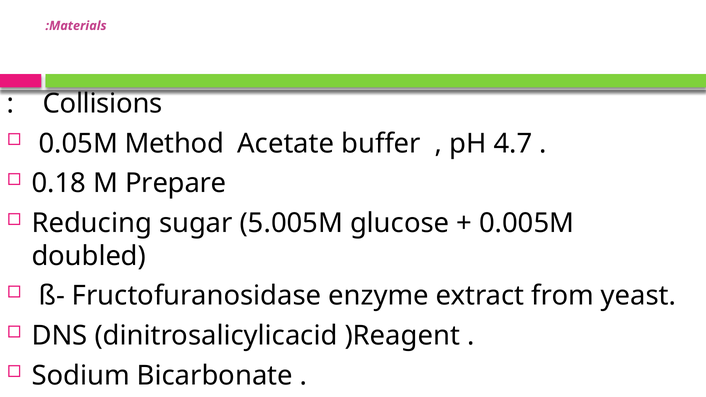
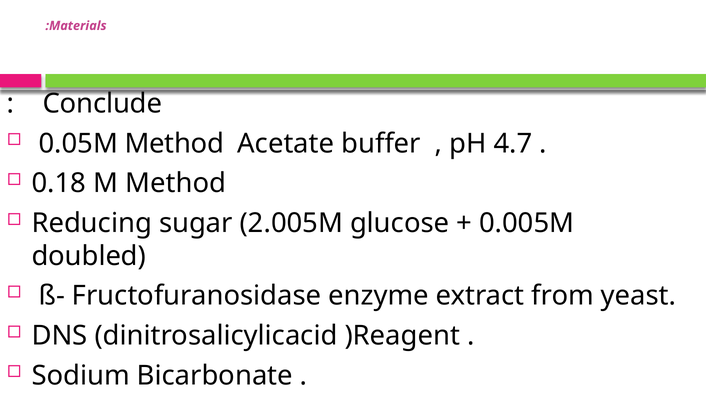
Collisions: Collisions -> Conclude
M Prepare: Prepare -> Method
5.005M: 5.005M -> 2.005M
